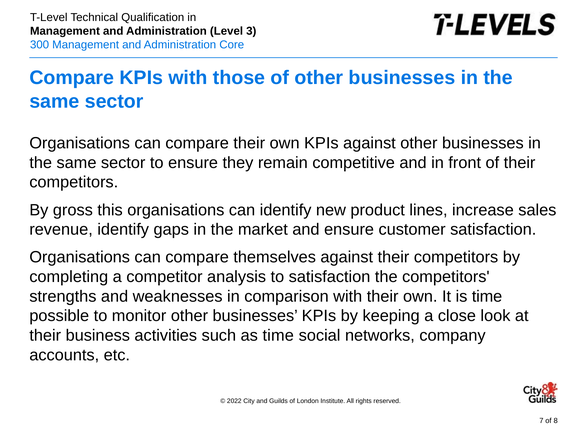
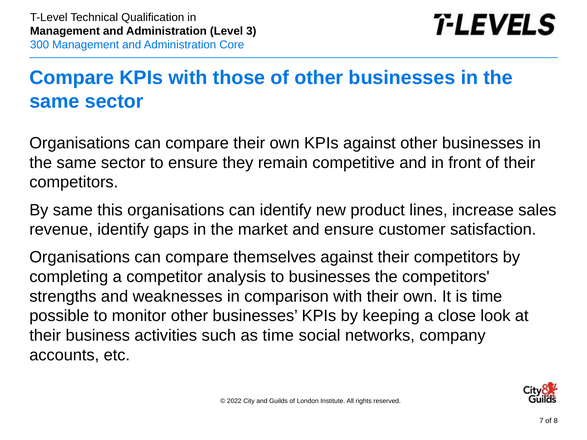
By gross: gross -> same
to satisfaction: satisfaction -> businesses
